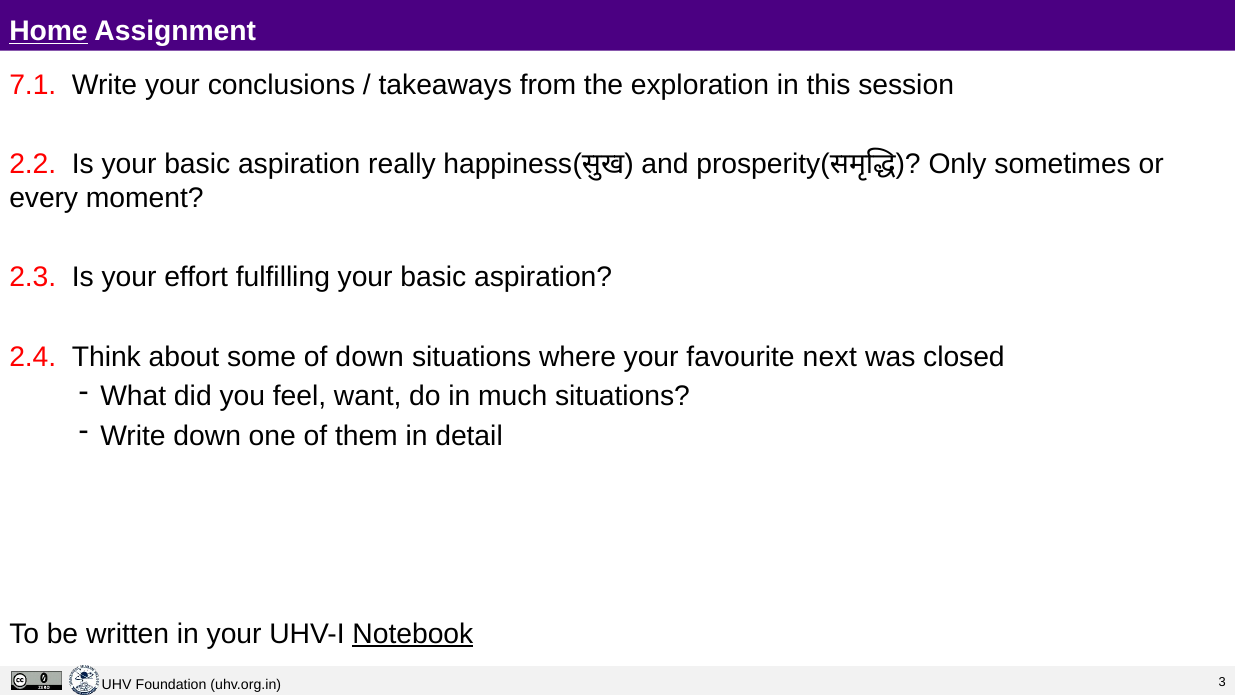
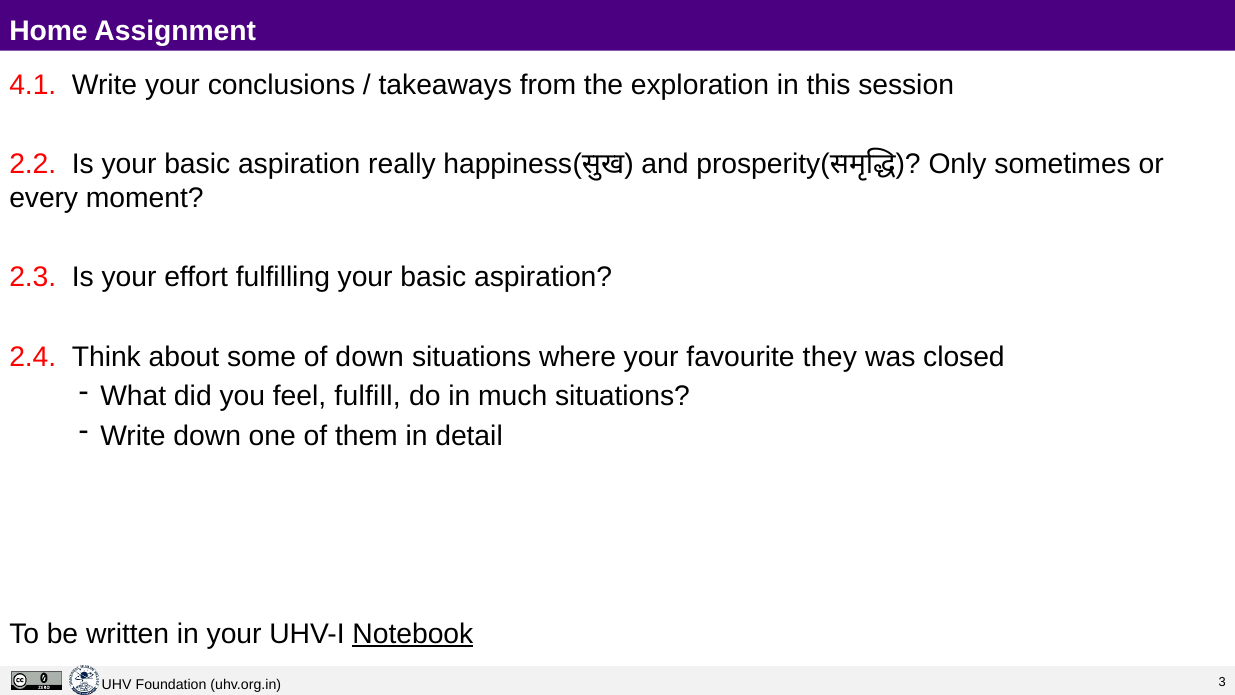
Home underline: present -> none
7.1: 7.1 -> 4.1
next: next -> they
want: want -> fulfill
